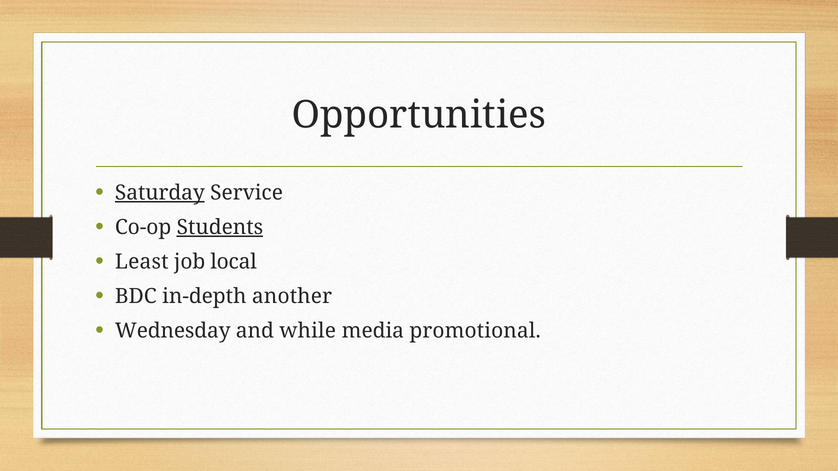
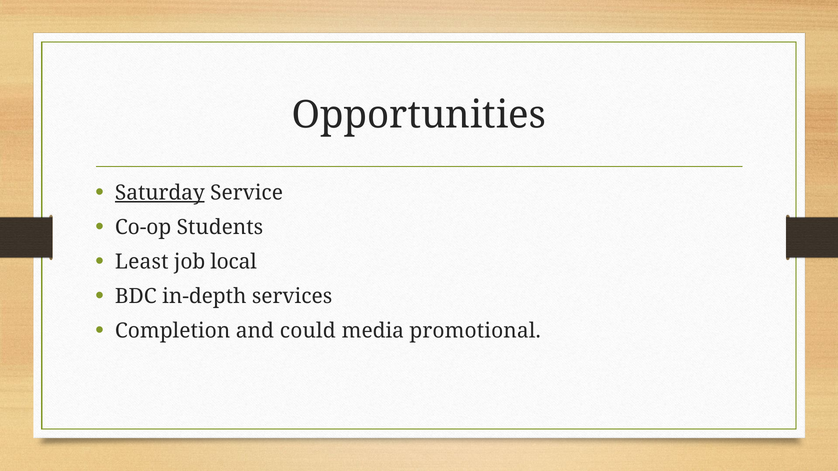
Students underline: present -> none
another: another -> services
Wednesday: Wednesday -> Completion
while: while -> could
